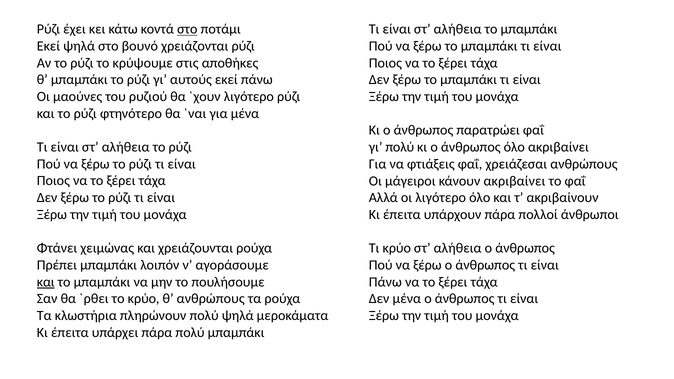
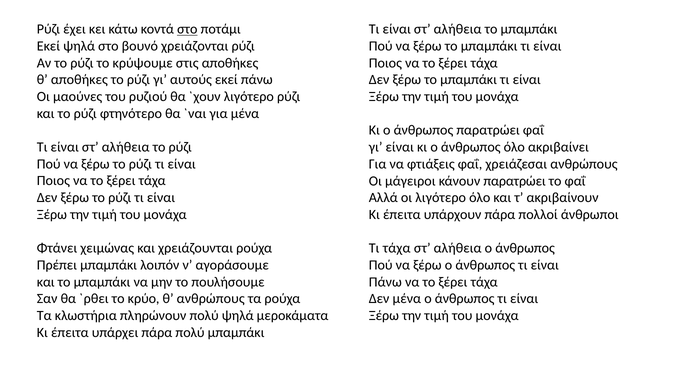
θ μπαμπάκι: μπαμπάκι -> αποθήκες
γι πολύ: πολύ -> είναι
κάνουν ακριβαίνει: ακριβαίνει -> παρατρώει
Τι κρύο: κρύο -> τάχα
και at (46, 282) underline: present -> none
